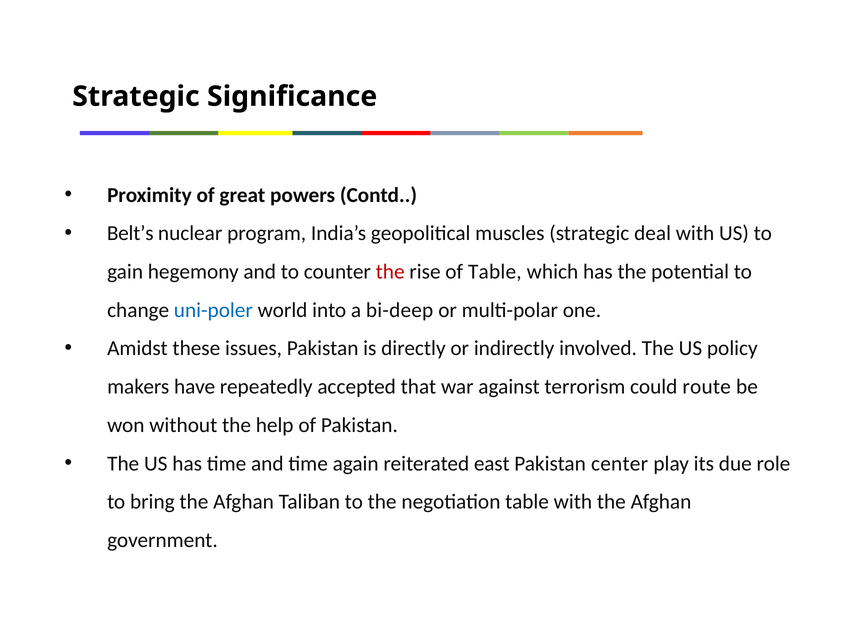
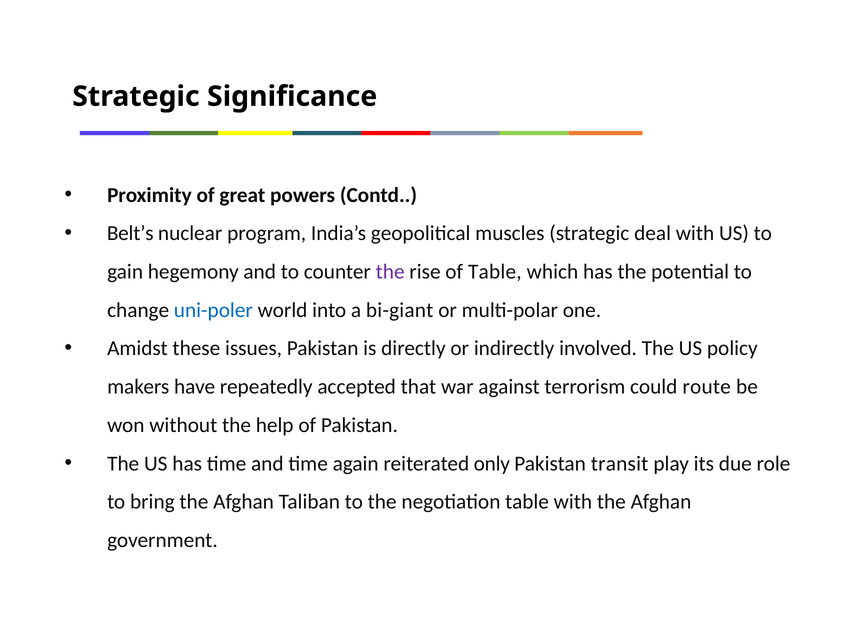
the at (390, 272) colour: red -> purple
bi-deep: bi-deep -> bi-giant
east: east -> only
center: center -> transit
